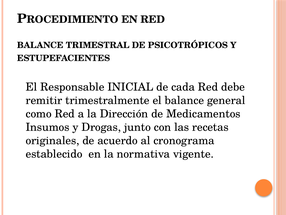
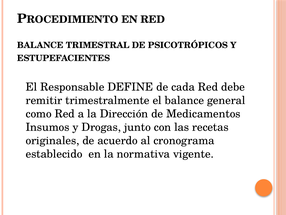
INICIAL: INICIAL -> DEFINE
